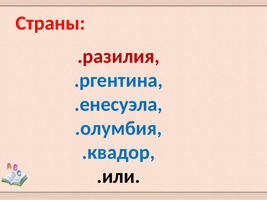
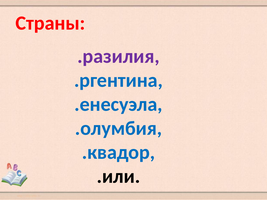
.разилия colour: red -> purple
